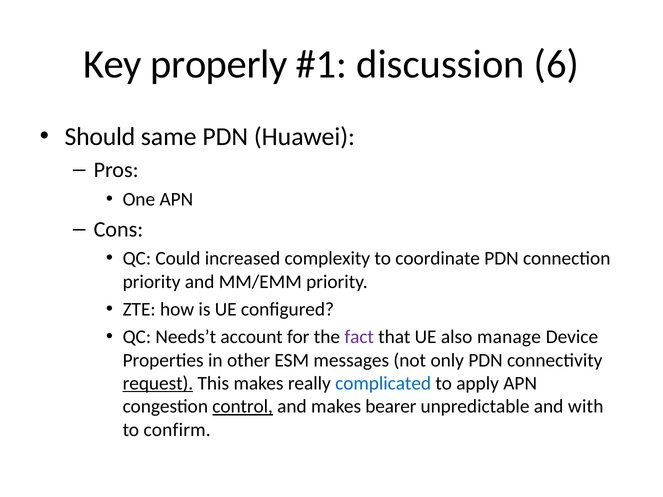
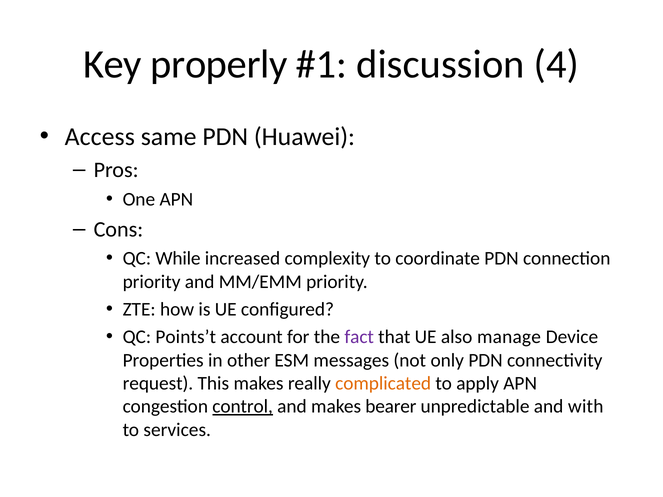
6: 6 -> 4
Should: Should -> Access
Could: Could -> While
Needs’t: Needs’t -> Points’t
request underline: present -> none
complicated colour: blue -> orange
confirm: confirm -> services
